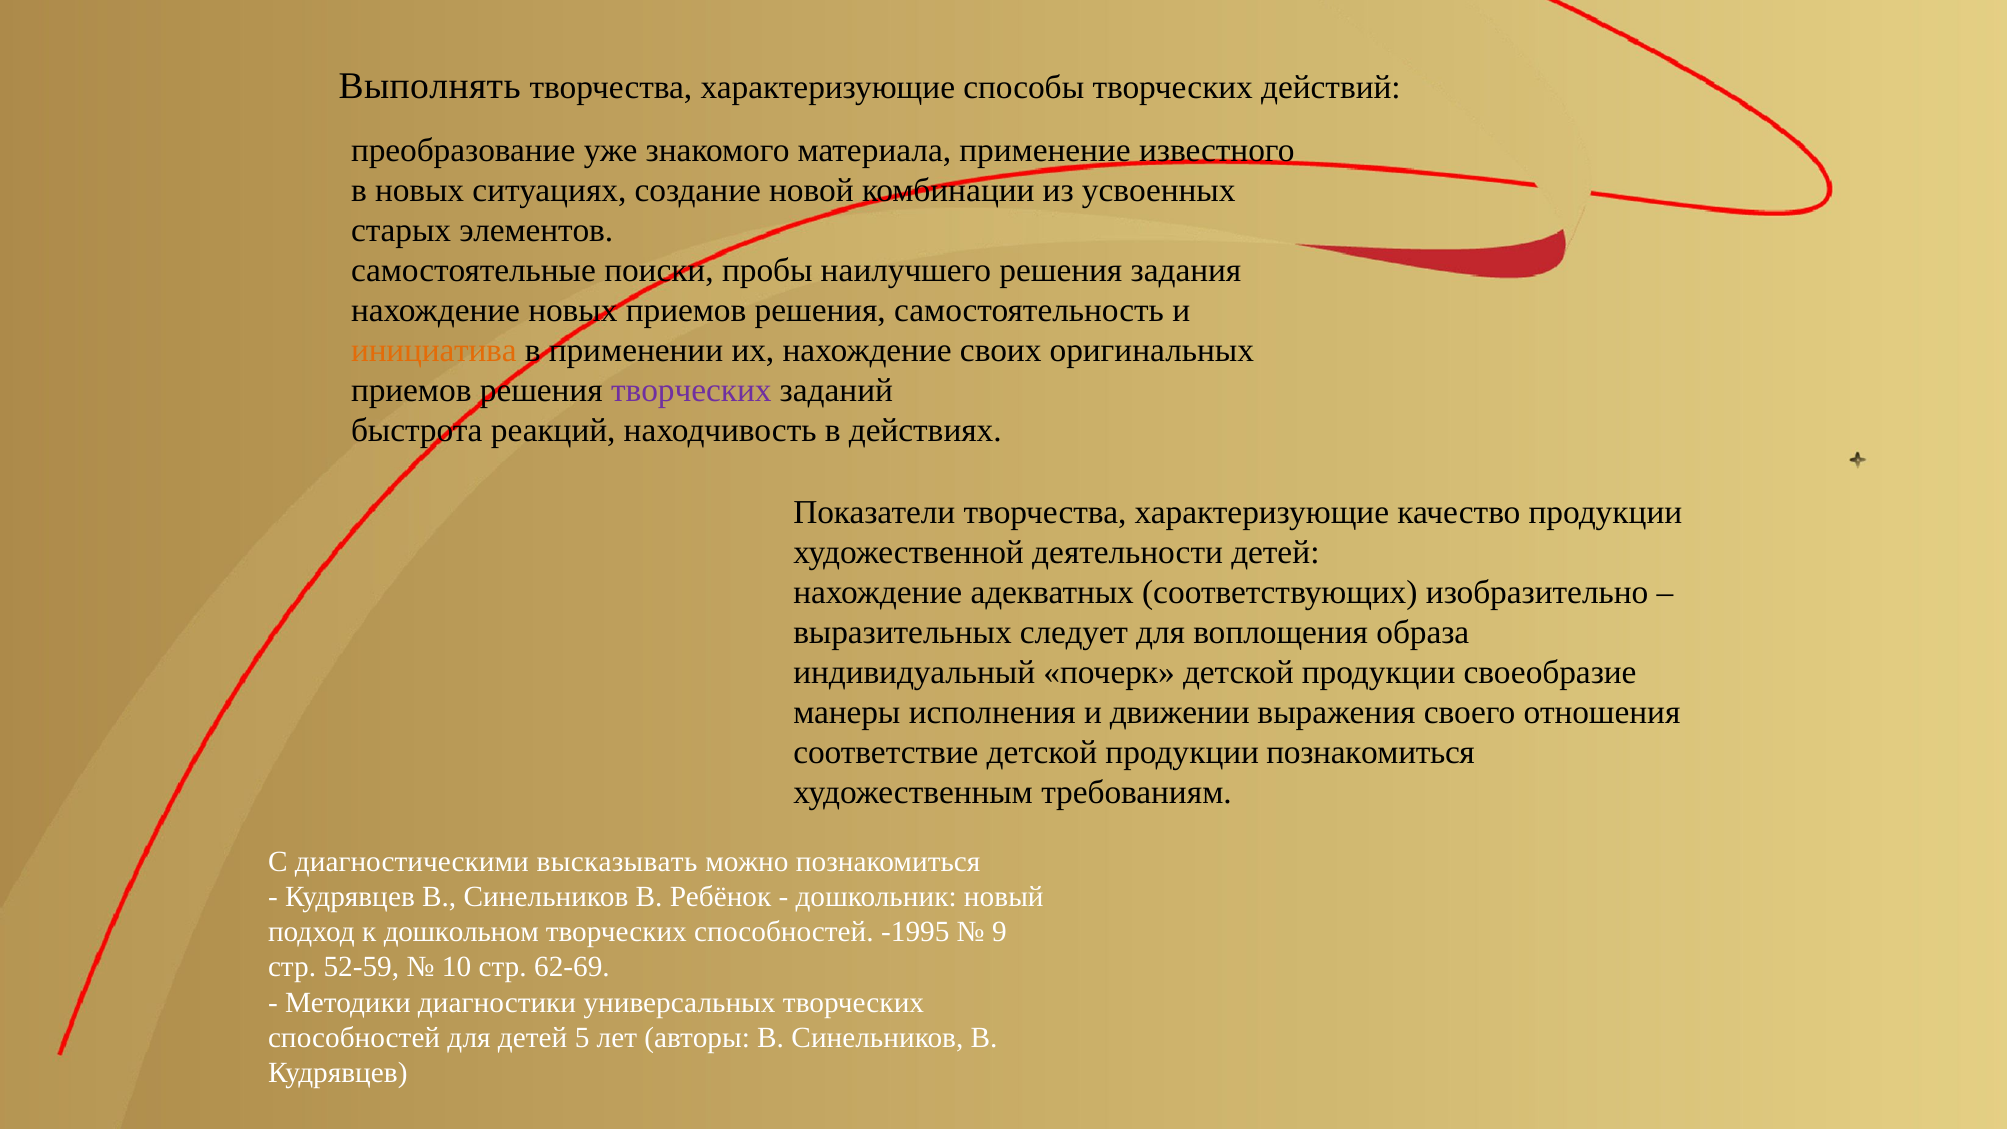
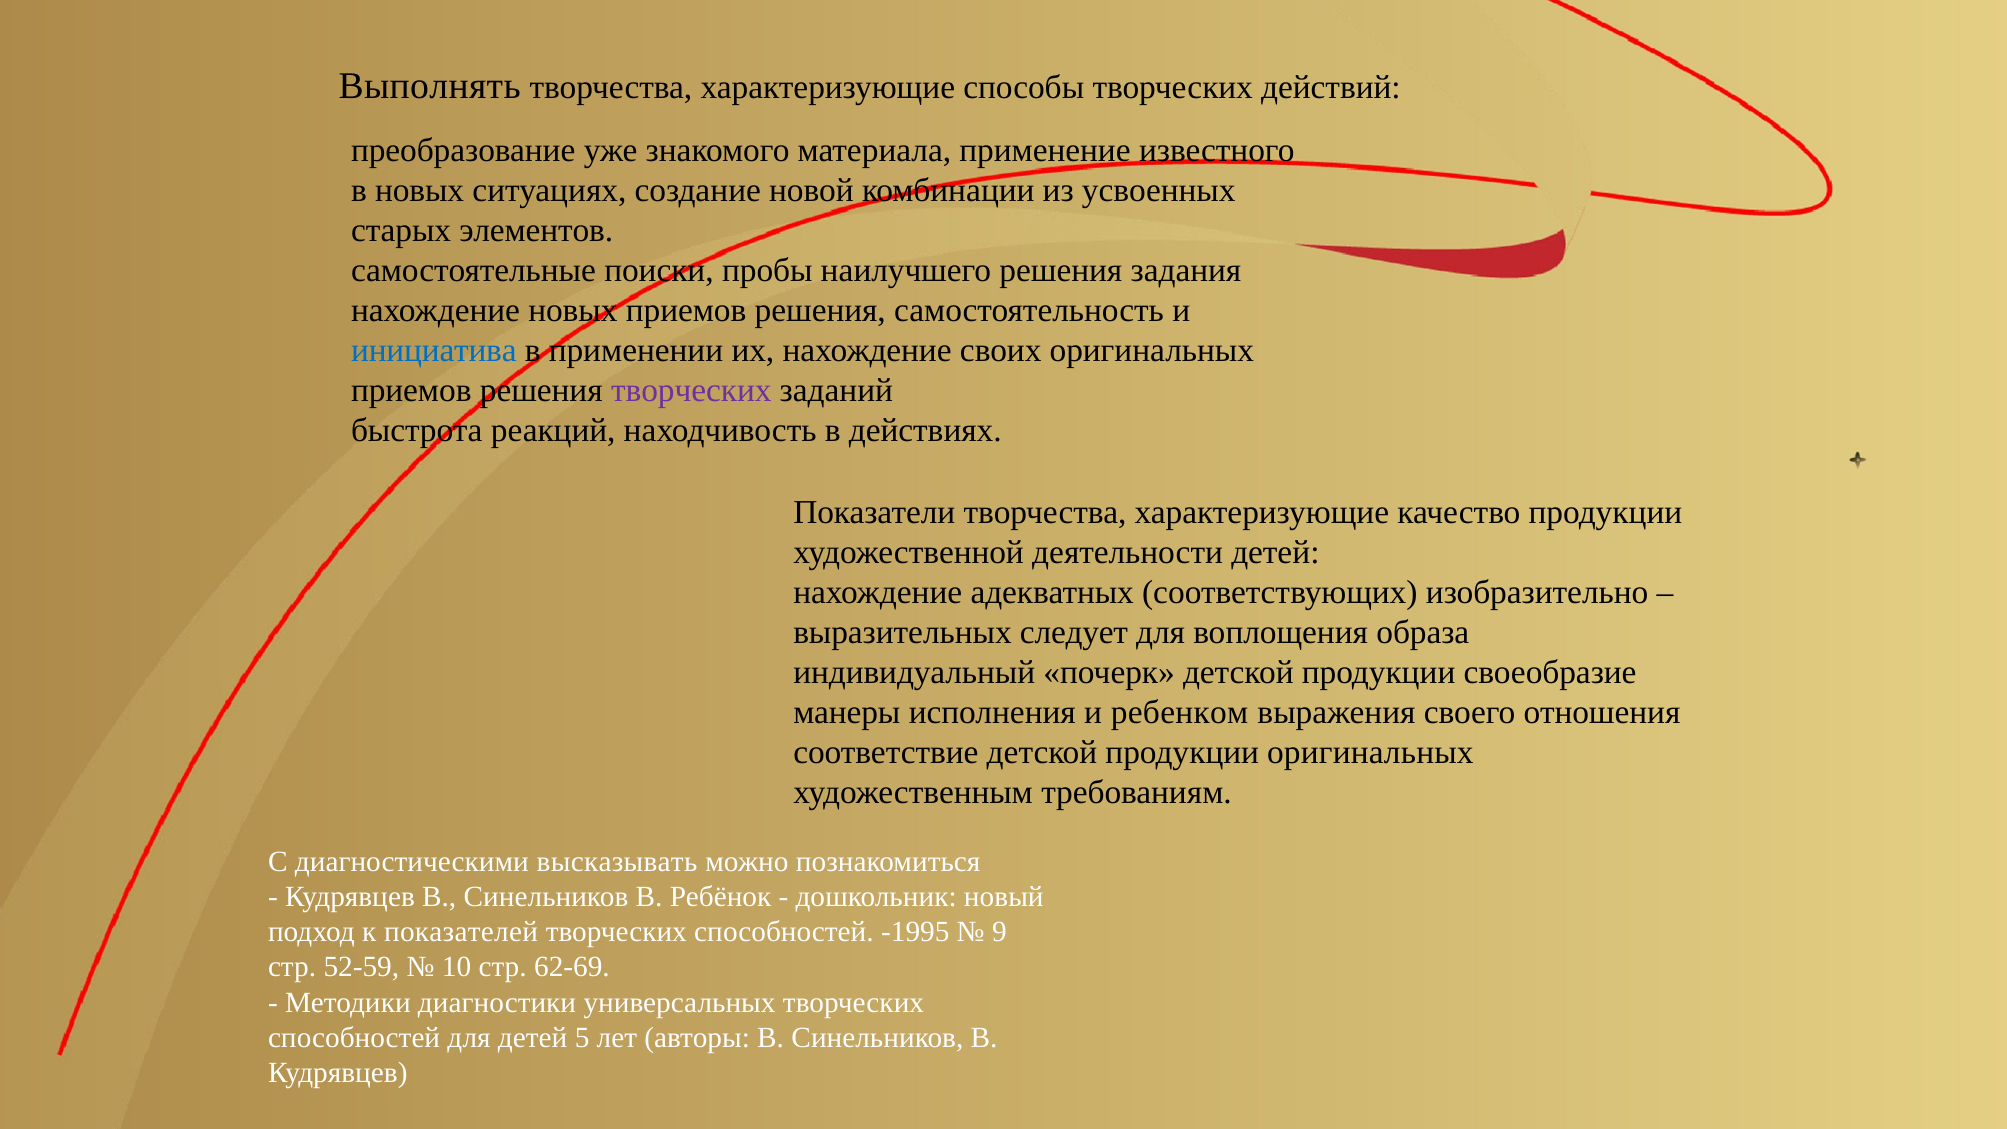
инициатива colour: orange -> blue
движении: движении -> ребенком
продукции познакомиться: познакомиться -> оригинальных
дошкольном: дошкольном -> показателей
